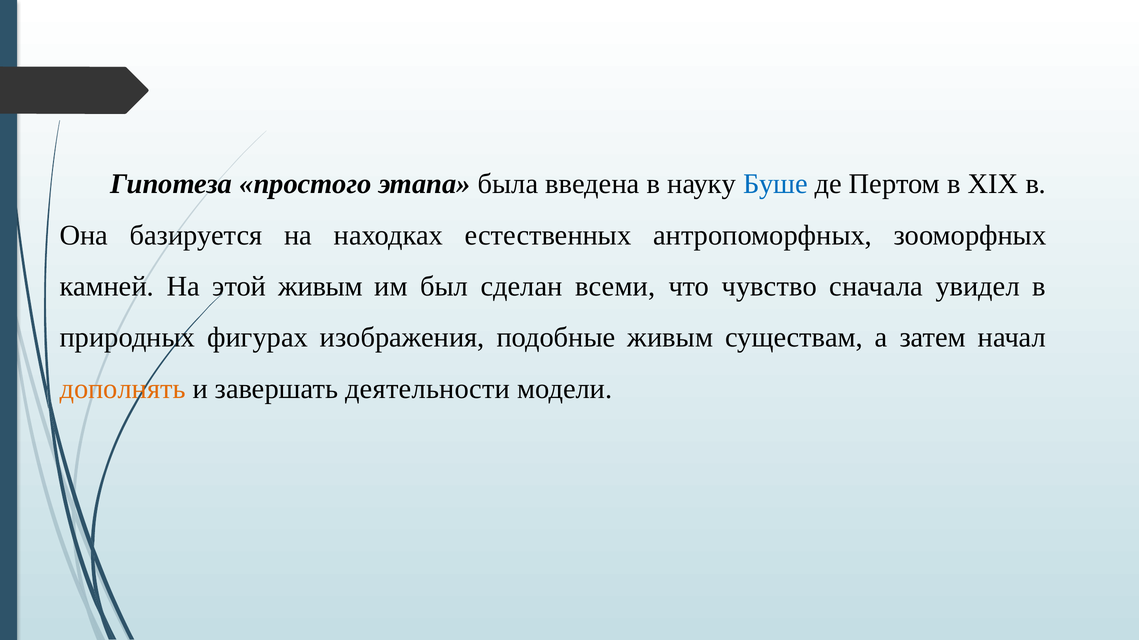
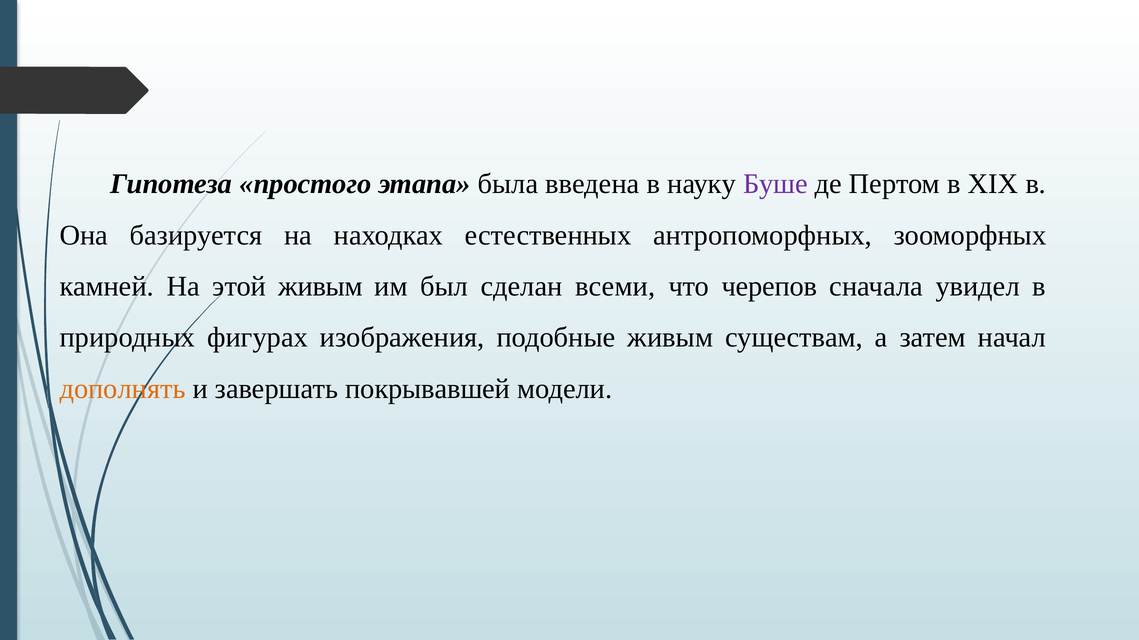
Буше colour: blue -> purple
чувство: чувство -> черепов
деятельности: деятельности -> покрывавшей
